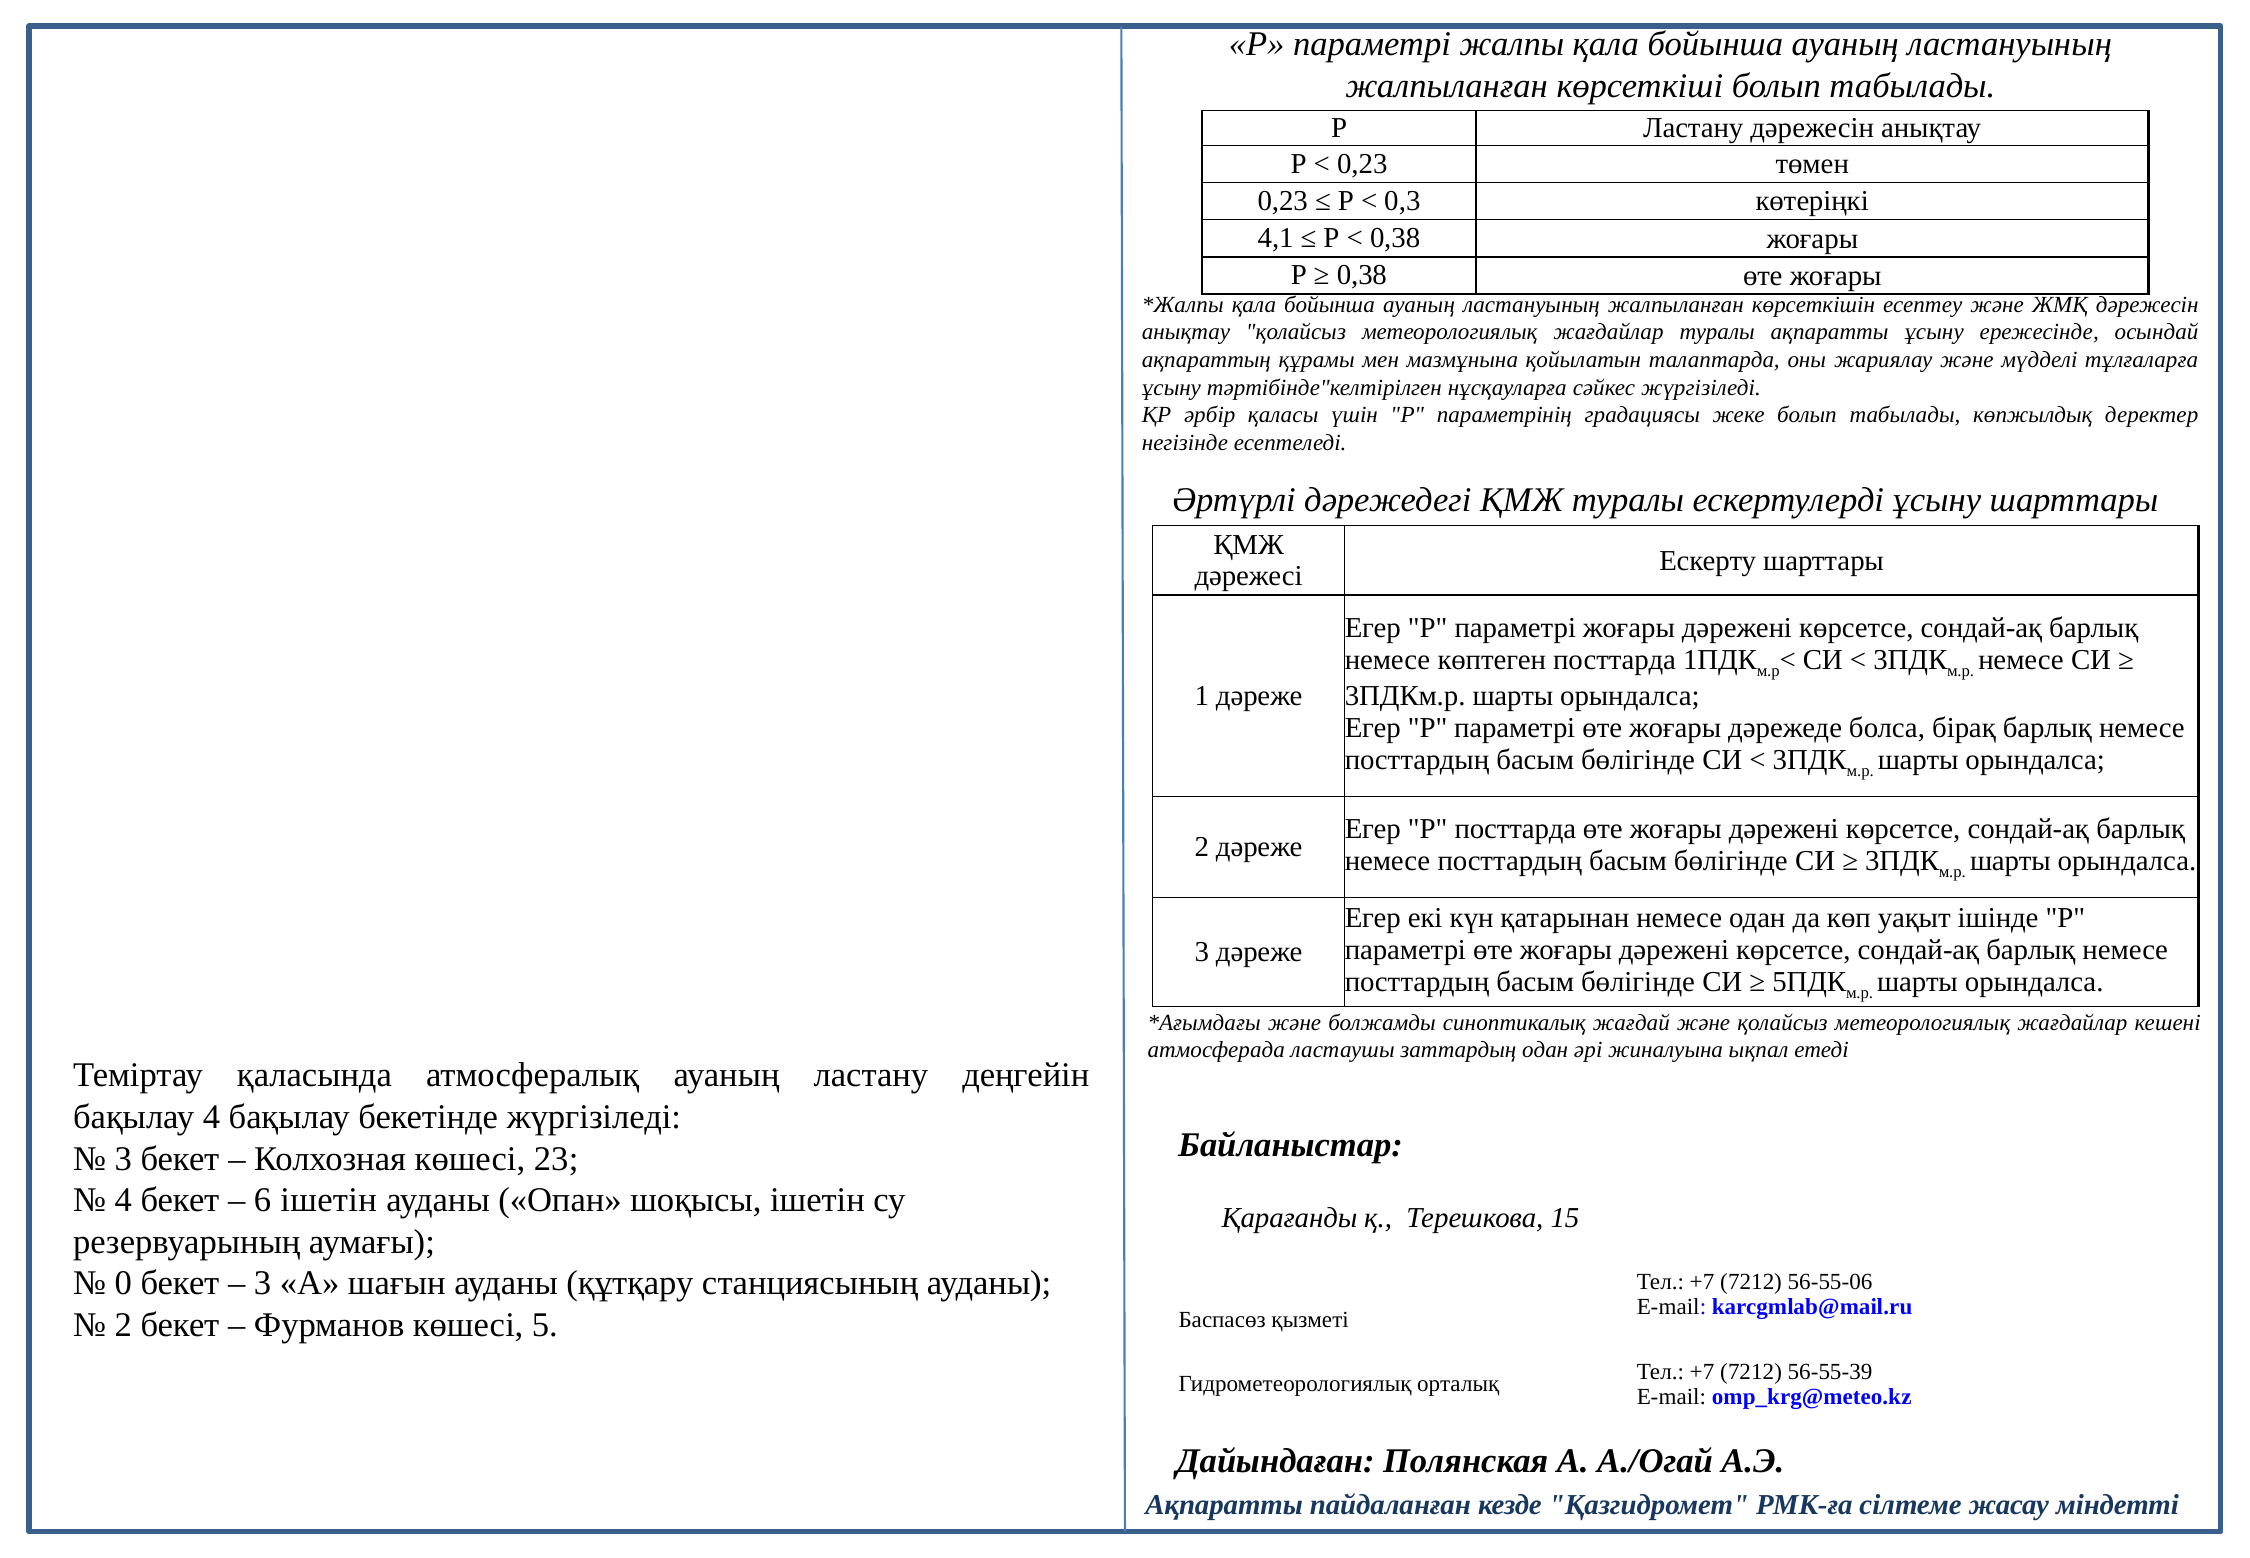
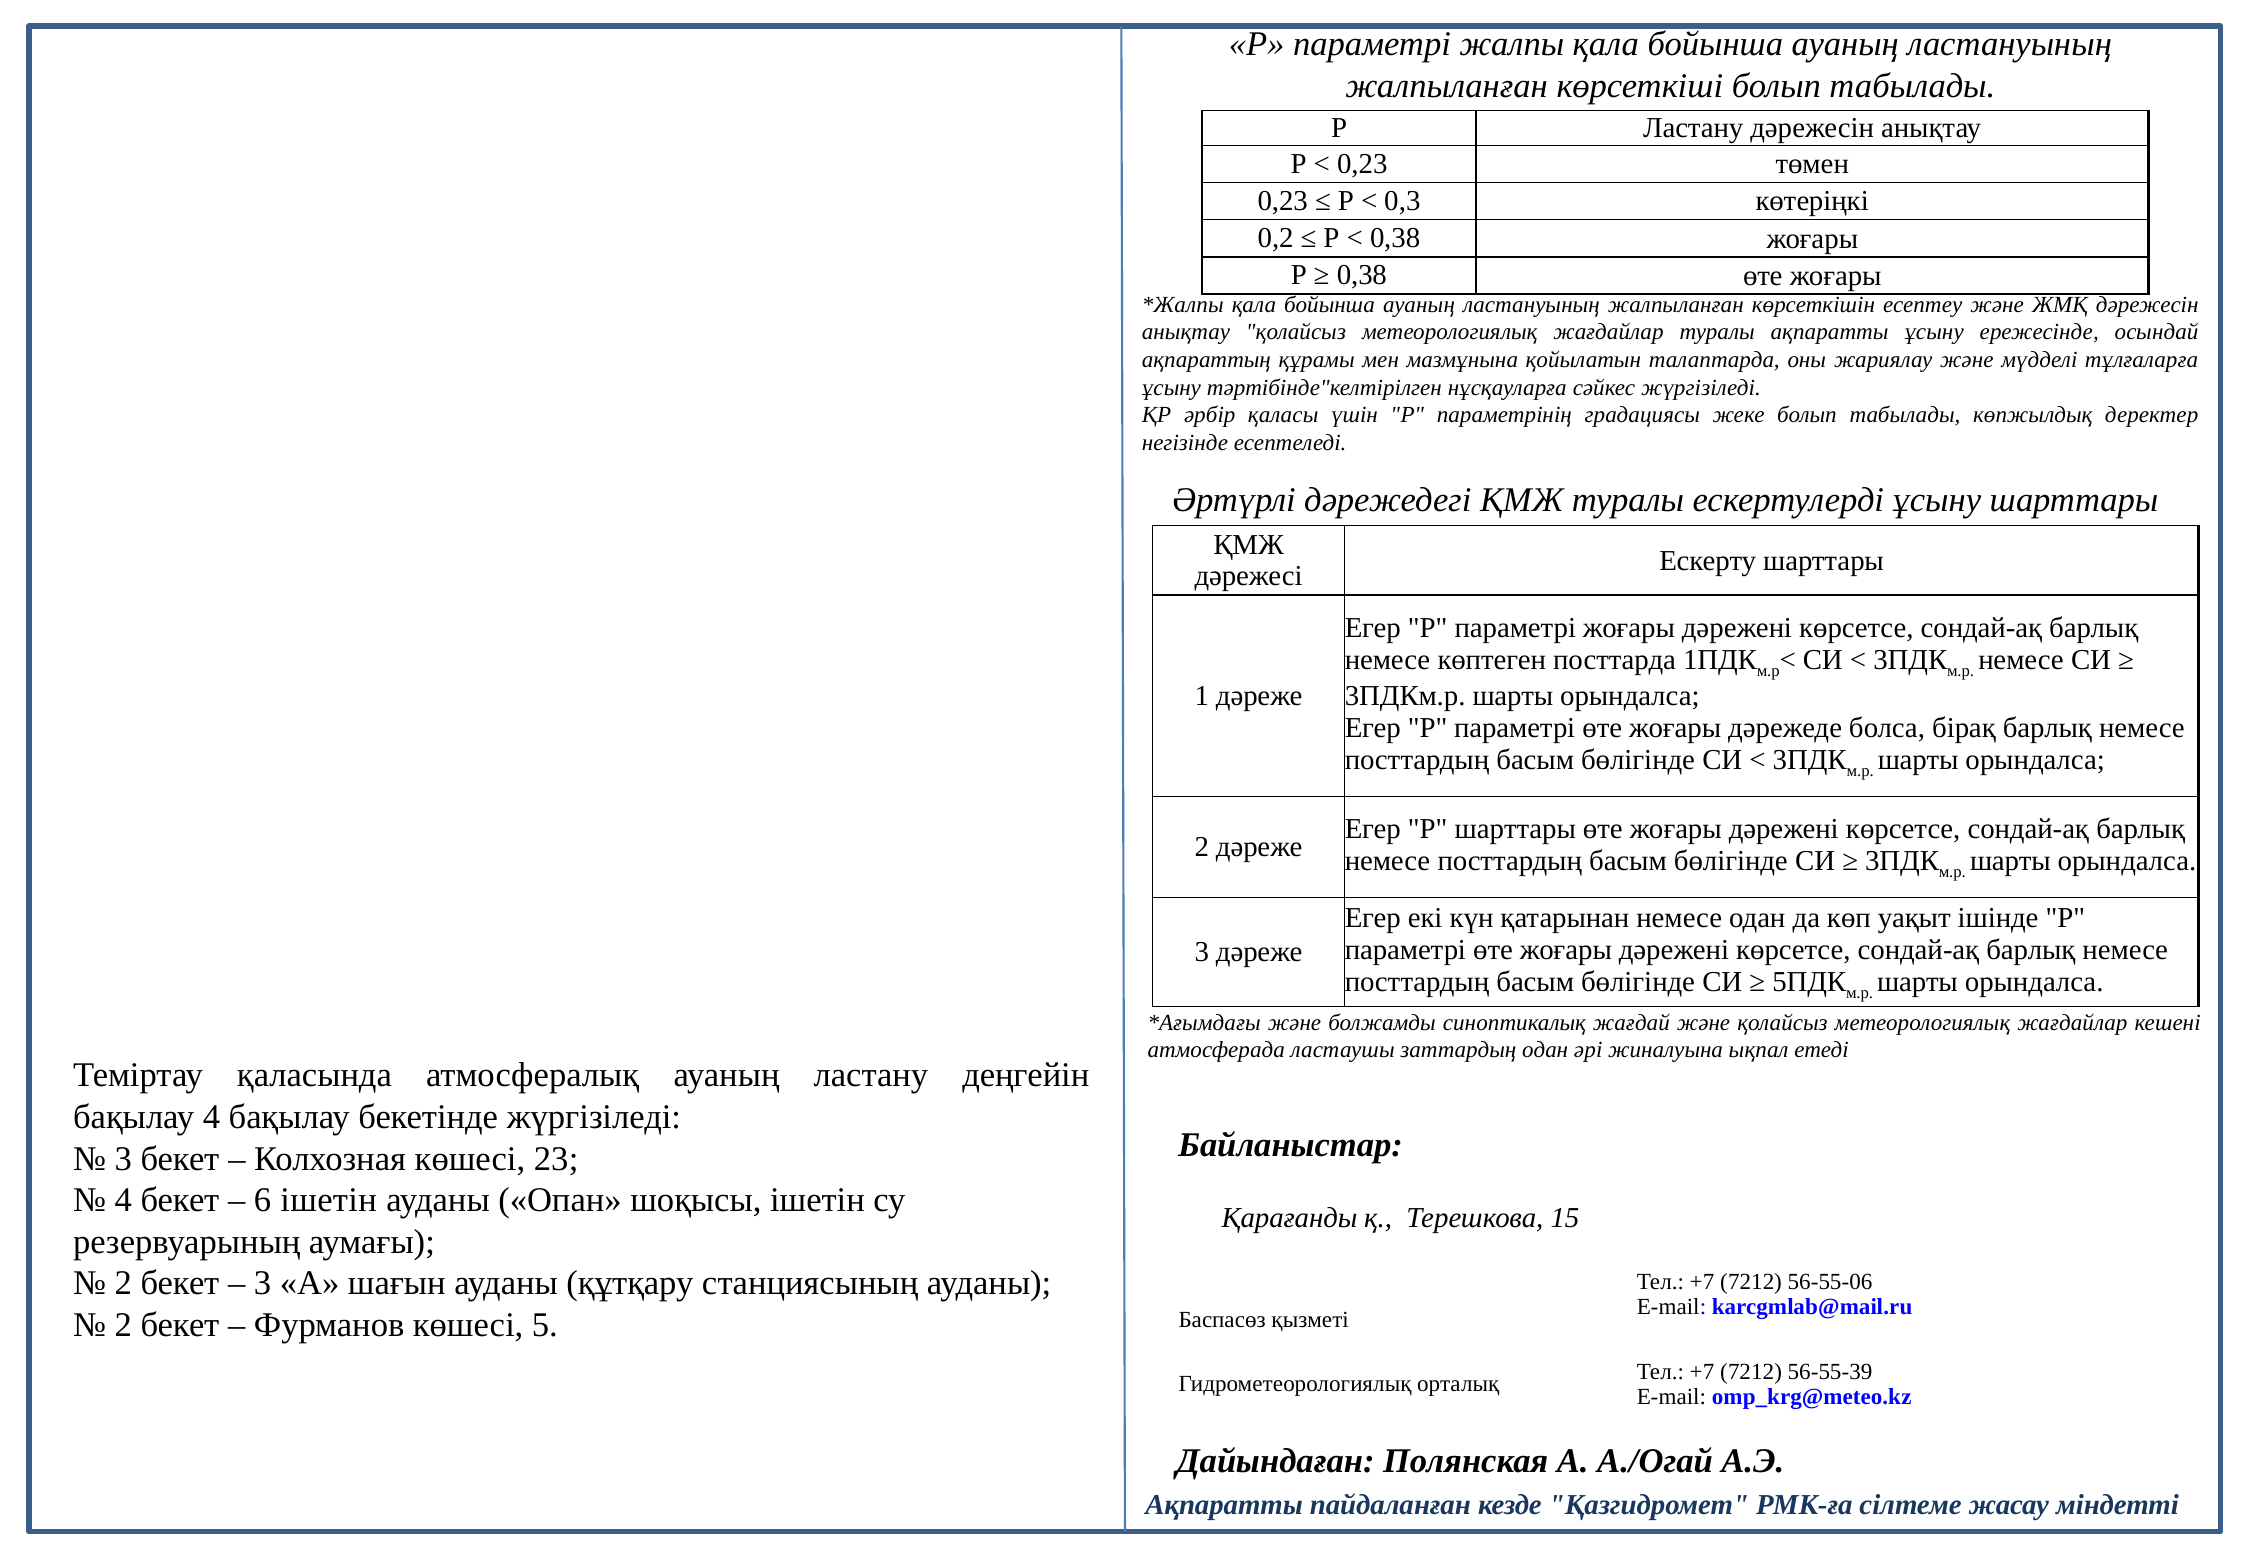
4,1: 4,1 -> 0,2
Р посттарда: посттарда -> шарттары
0 at (123, 1283): 0 -> 2
